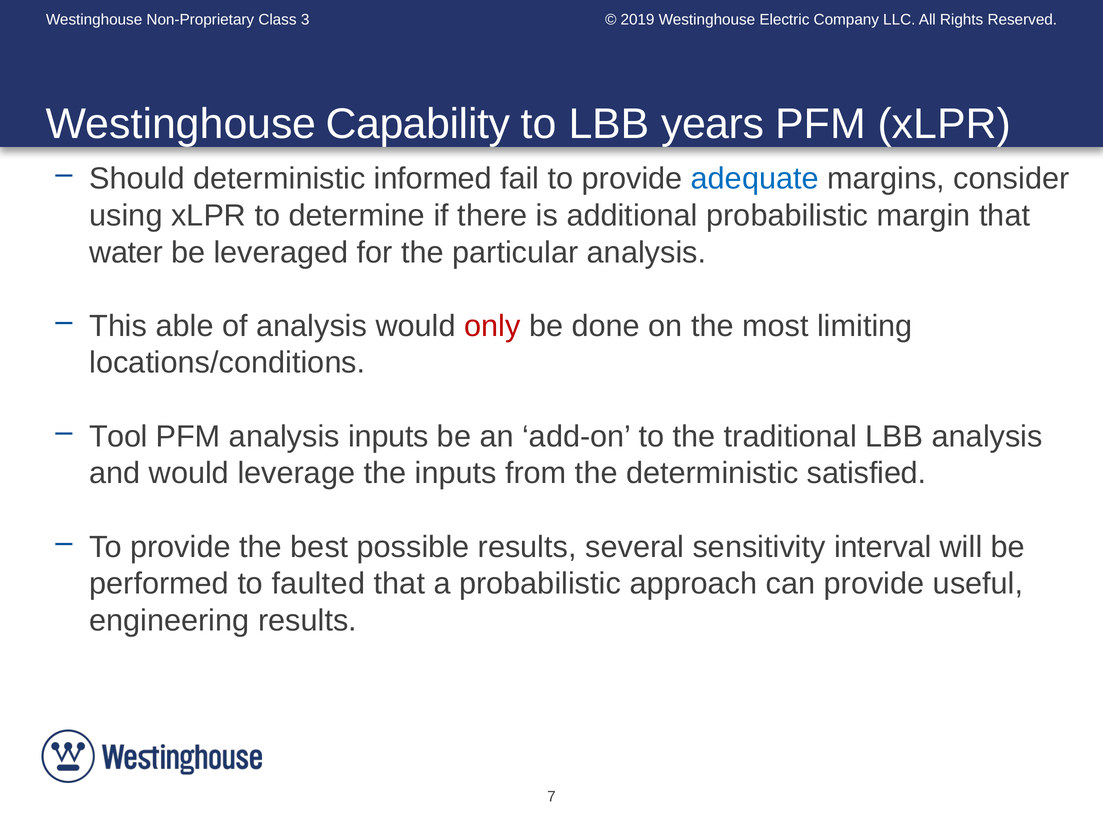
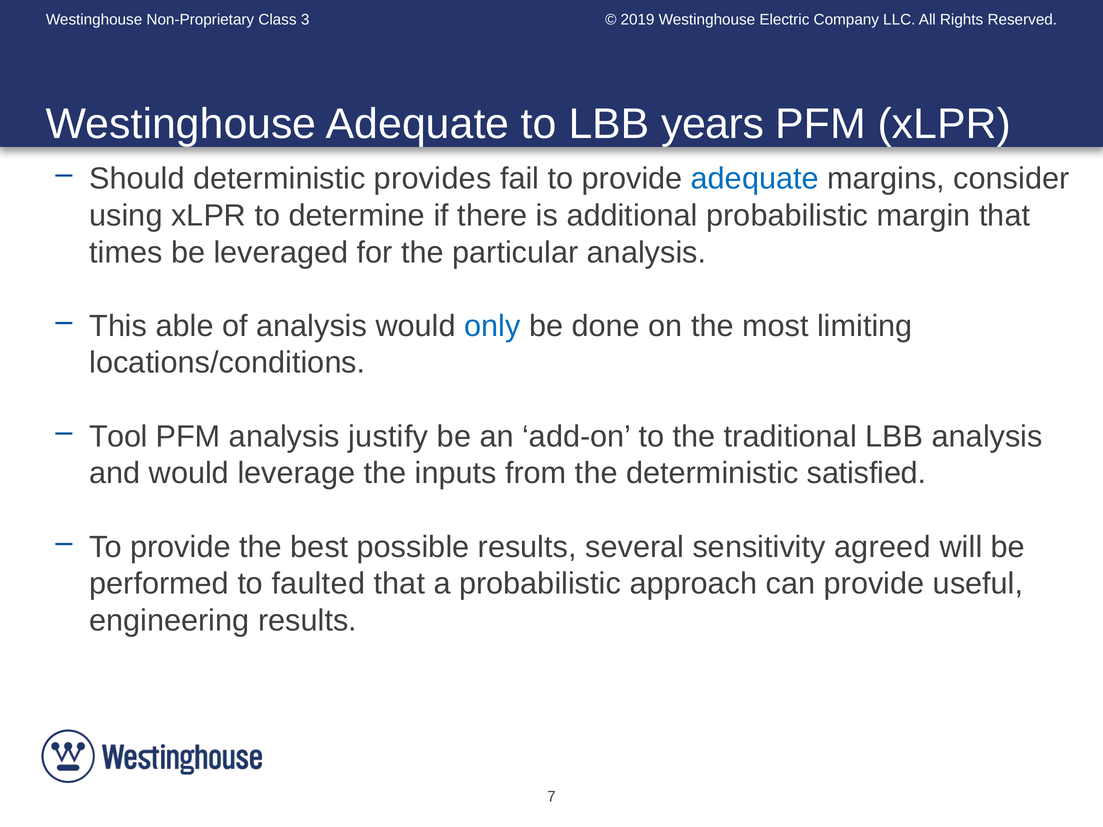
Westinghouse Capability: Capability -> Adequate
informed: informed -> provides
water: water -> times
only colour: red -> blue
analysis inputs: inputs -> justify
interval: interval -> agreed
